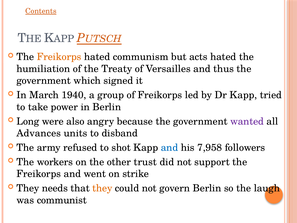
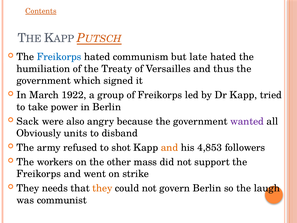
Freikorps at (59, 57) colour: orange -> blue
acts: acts -> late
1940: 1940 -> 1922
Long: Long -> Sack
Advances: Advances -> Obviously
and at (169, 147) colour: blue -> orange
7,958: 7,958 -> 4,853
trust: trust -> mass
